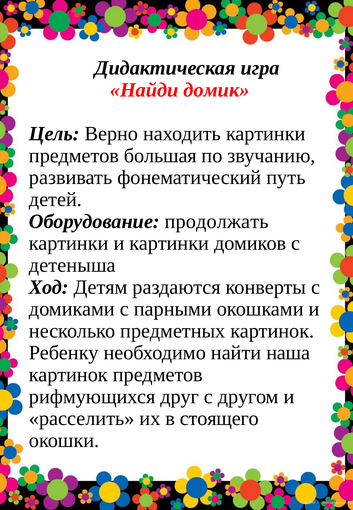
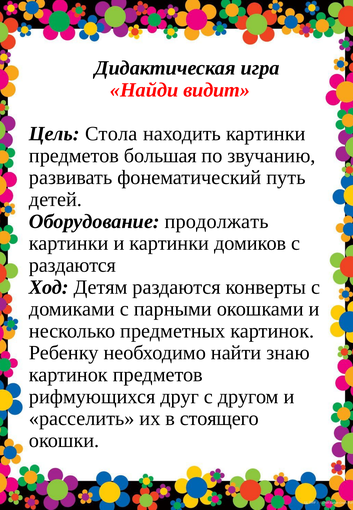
домик: домик -> видит
Верно: Верно -> Стола
детеныша at (72, 265): детеныша -> раздаются
наша: наша -> знаю
